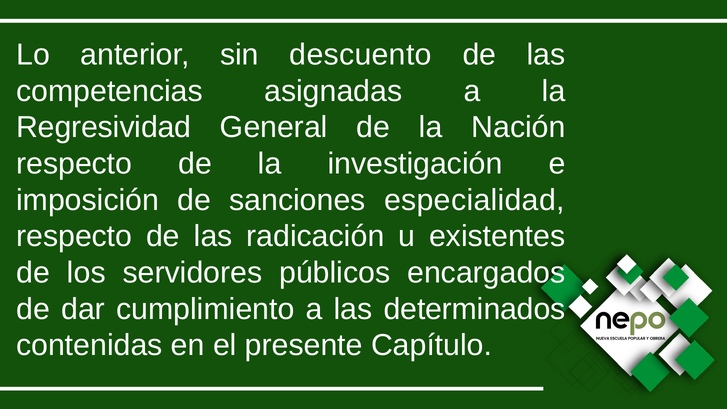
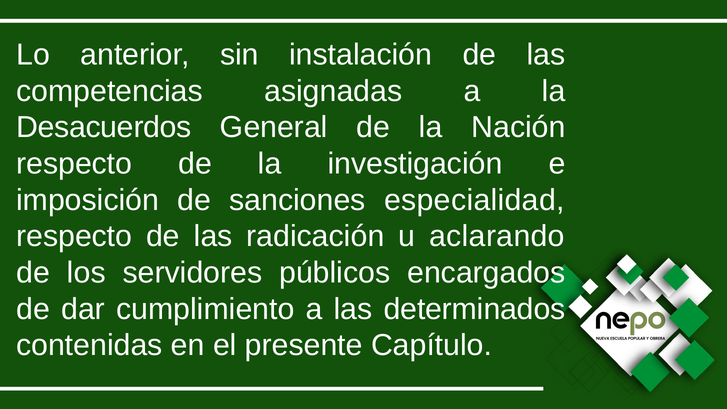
descuento: descuento -> instalación
Regresividad: Regresividad -> Desacuerdos
existentes: existentes -> aclarando
